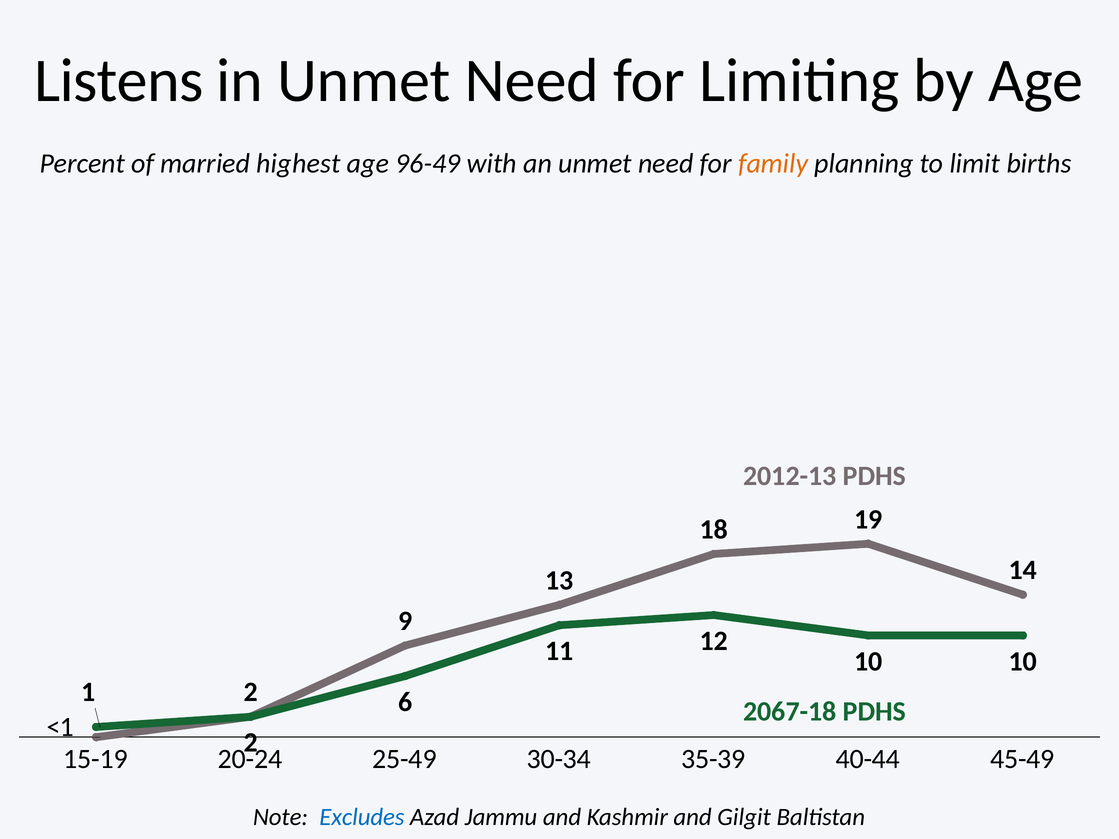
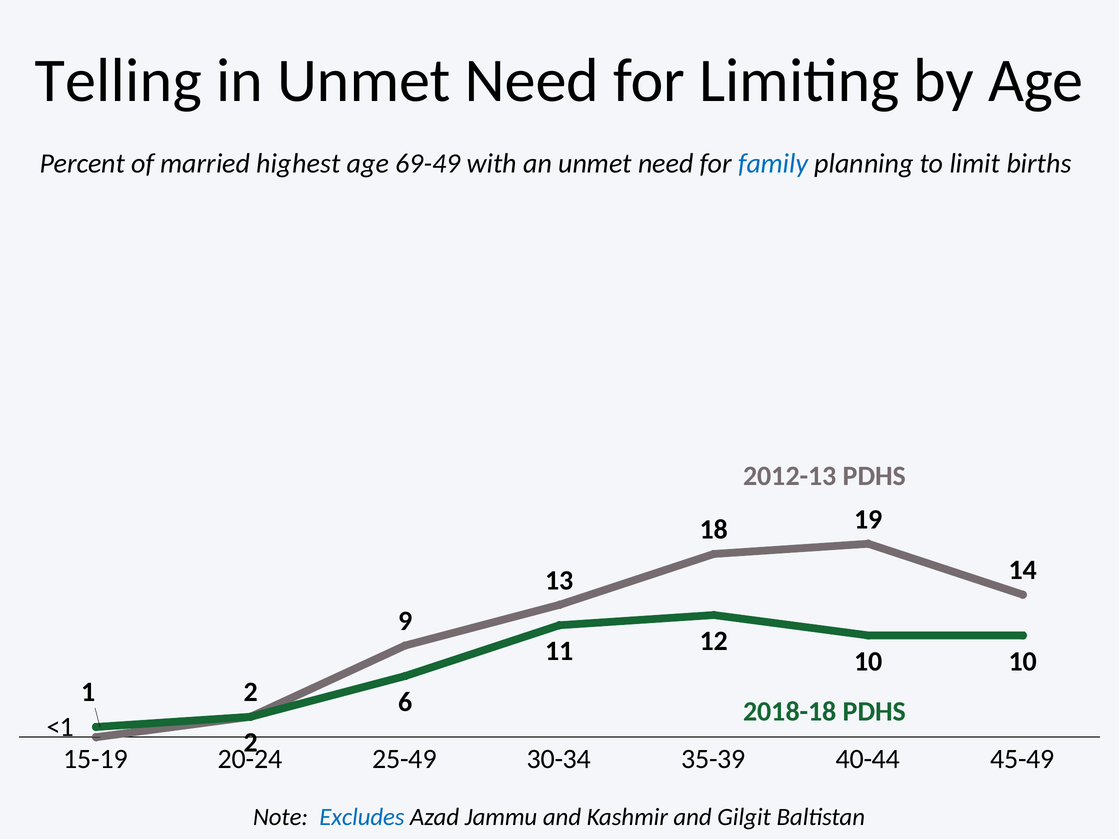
Listens: Listens -> Telling
96-49: 96-49 -> 69-49
family colour: orange -> blue
2067-18: 2067-18 -> 2018-18
